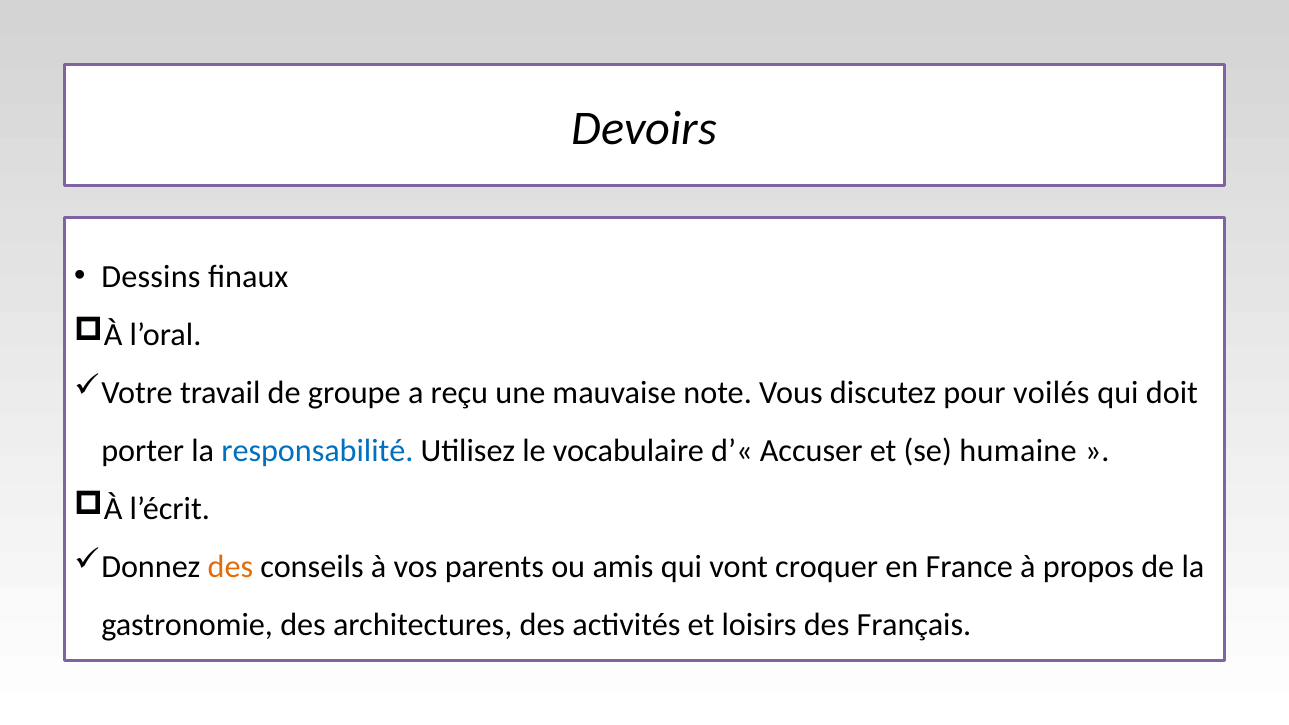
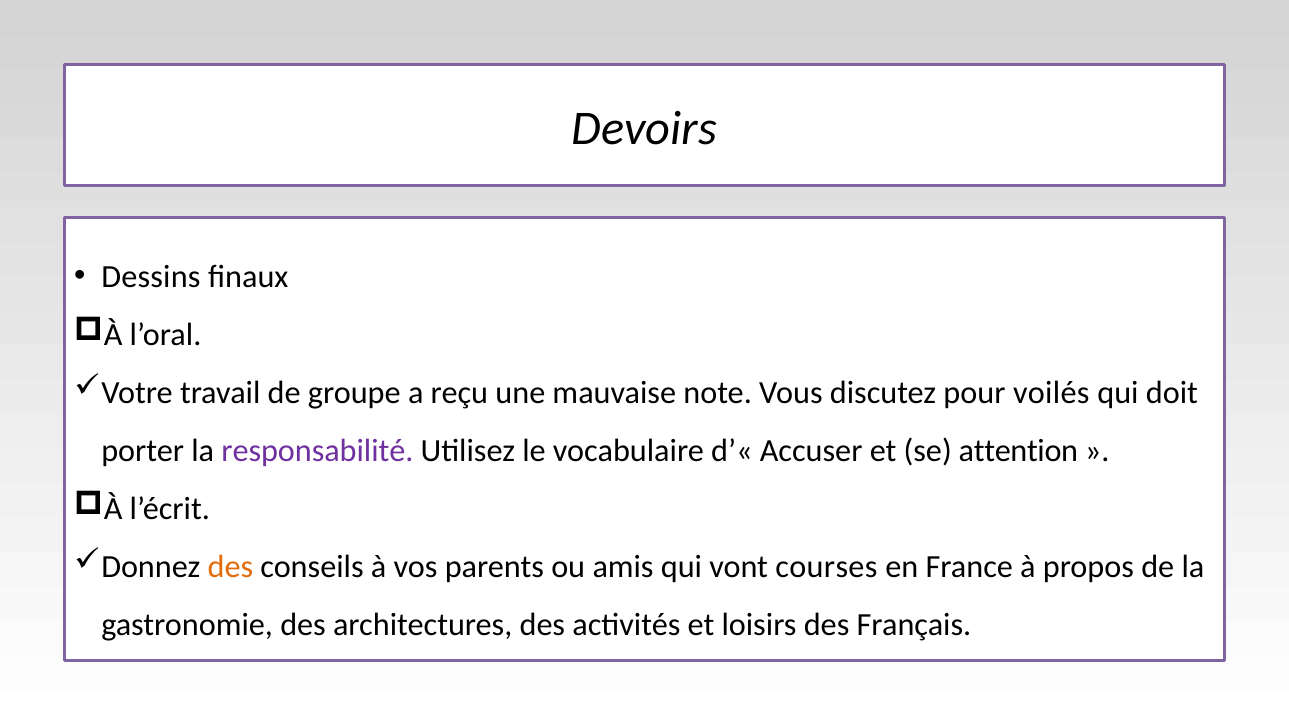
responsabilité colour: blue -> purple
humaine: humaine -> attention
croquer: croquer -> courses
